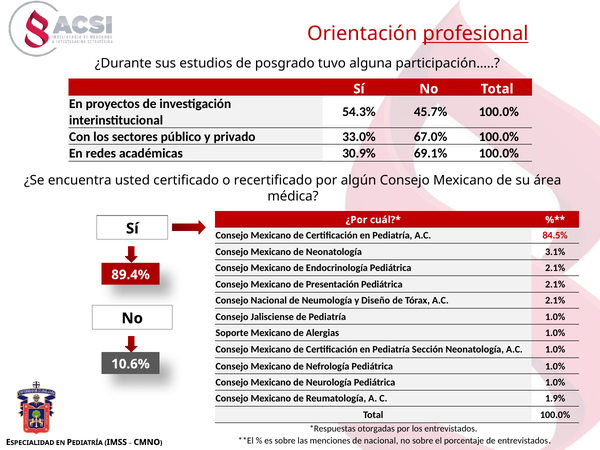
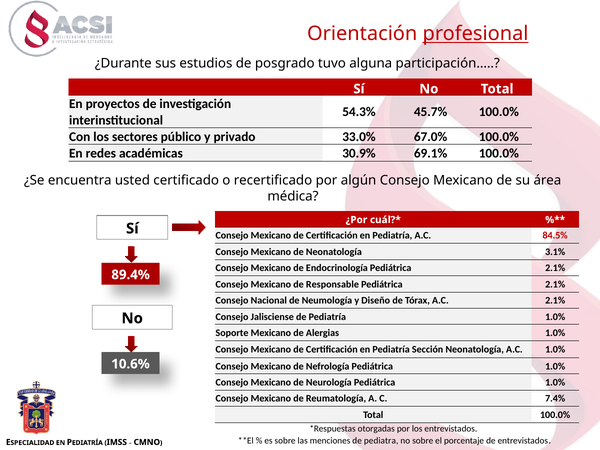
Presentación: Presentación -> Responsable
1.9%: 1.9% -> 7.4%
de nacional: nacional -> pediatra
